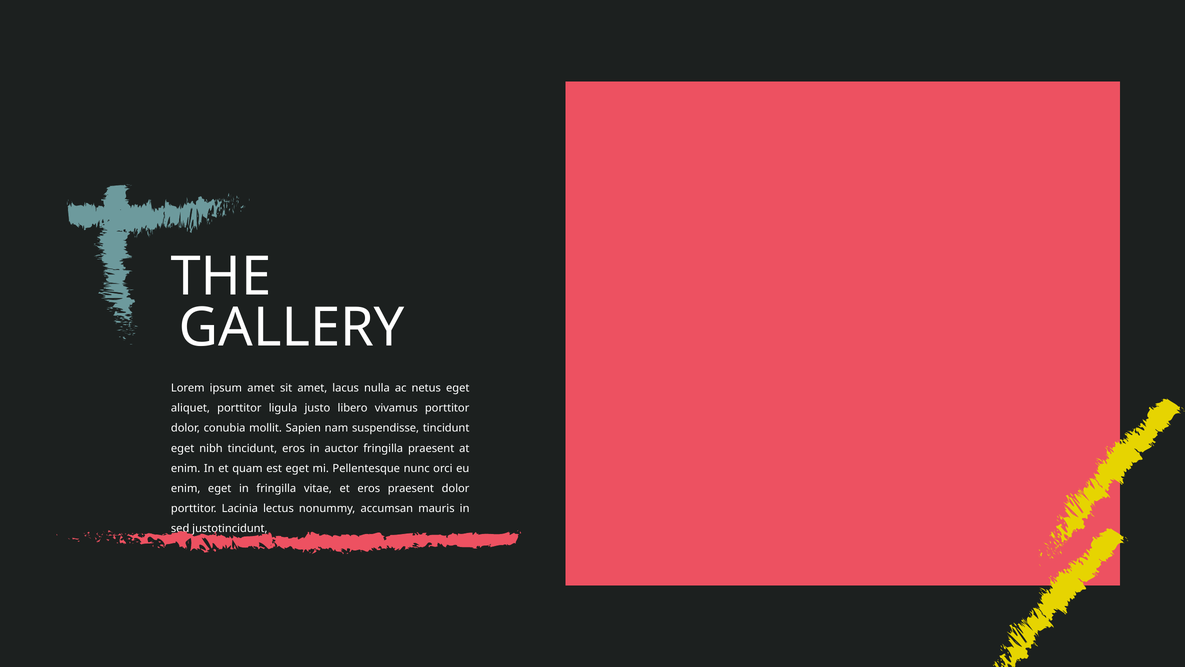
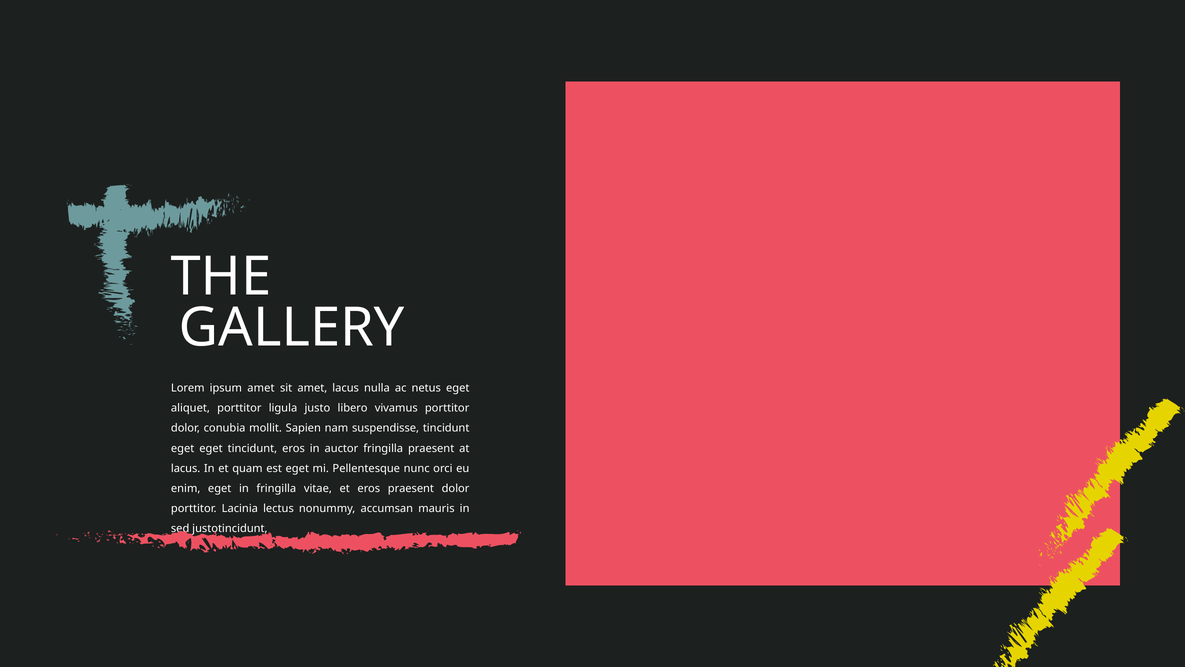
eget nibh: nibh -> eget
enim at (186, 468): enim -> lacus
